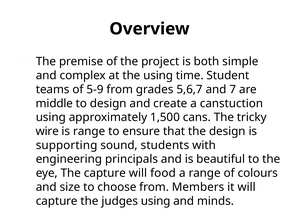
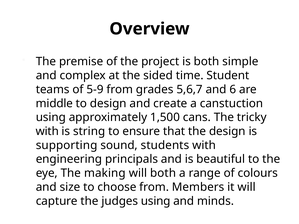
the using: using -> sided
7: 7 -> 6
wire at (47, 131): wire -> with
is range: range -> string
The capture: capture -> making
will food: food -> both
